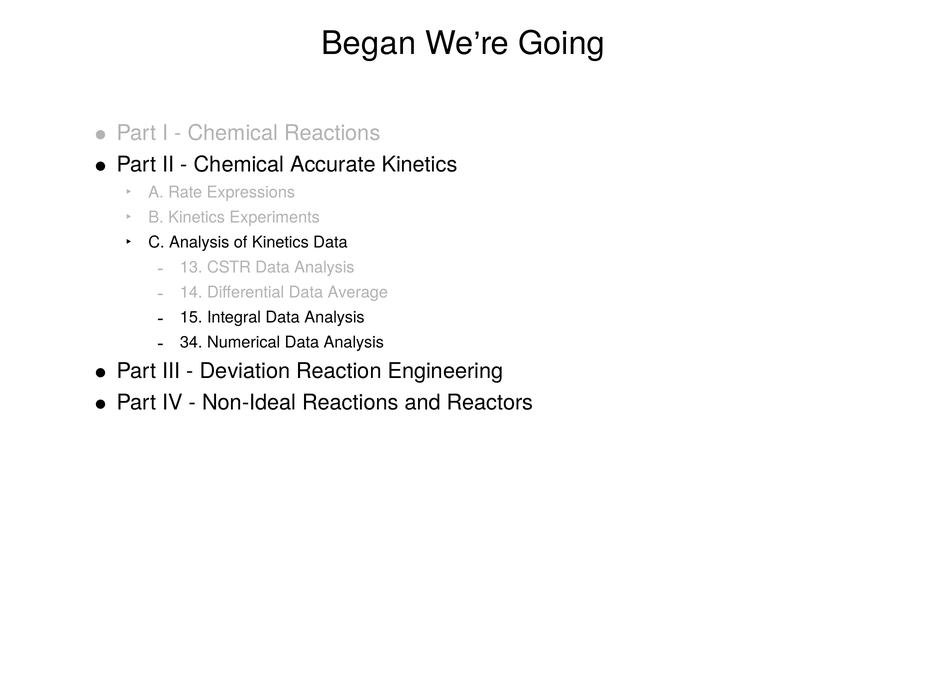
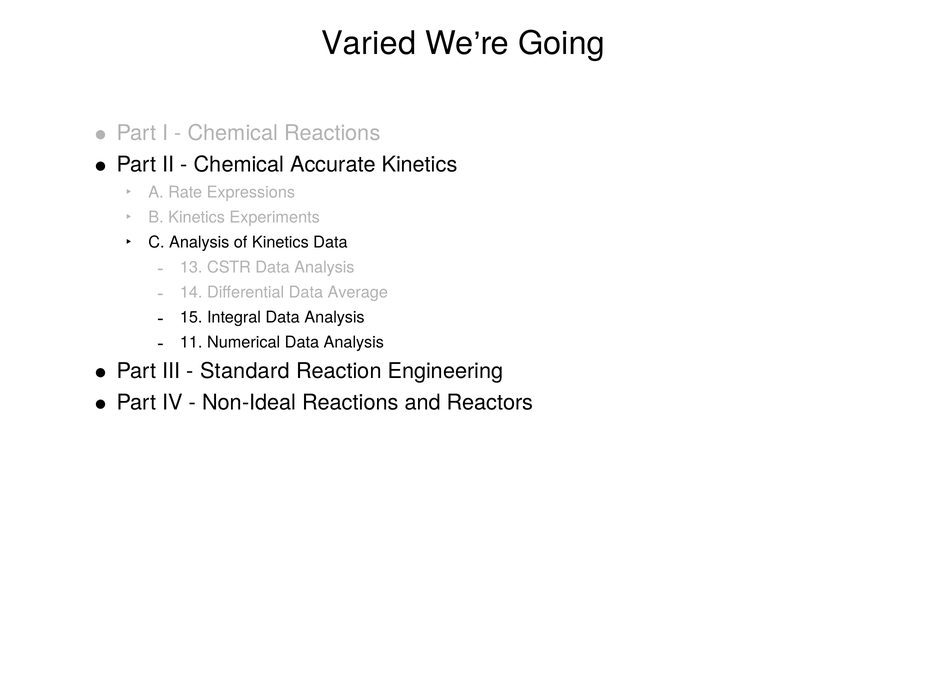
Began: Began -> Varied
34: 34 -> 11
Deviation: Deviation -> Standard
